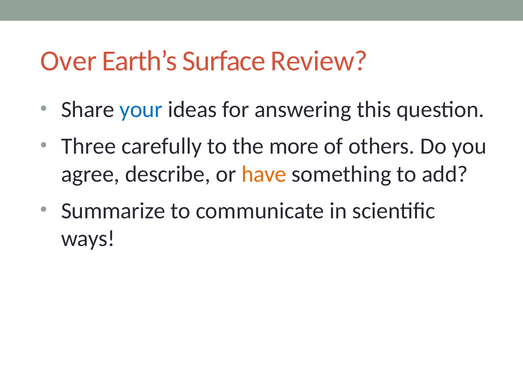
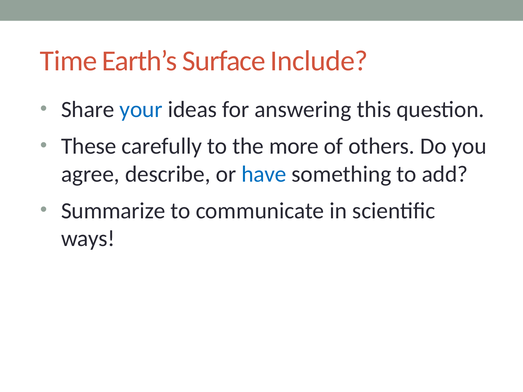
Over: Over -> Time
Review: Review -> Include
Three: Three -> These
have colour: orange -> blue
